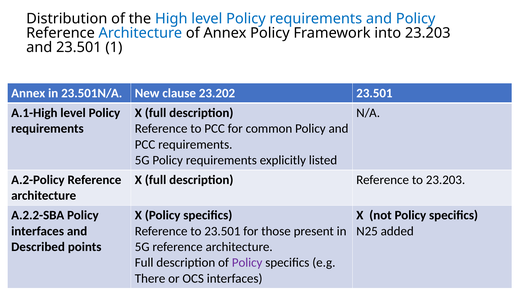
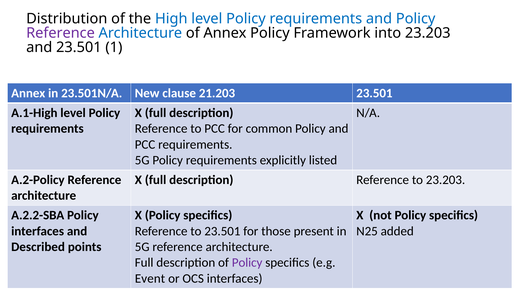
Reference at (61, 33) colour: black -> purple
23.202: 23.202 -> 21.203
There: There -> Event
